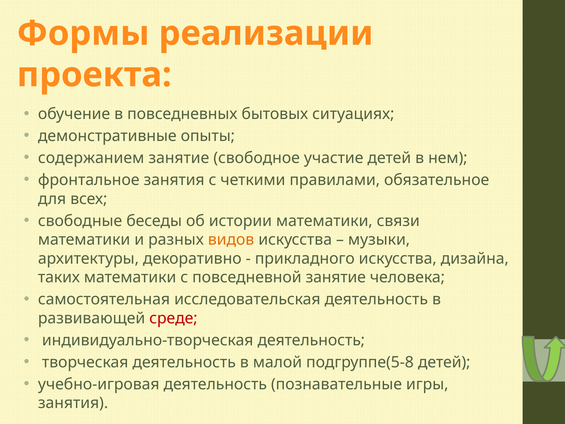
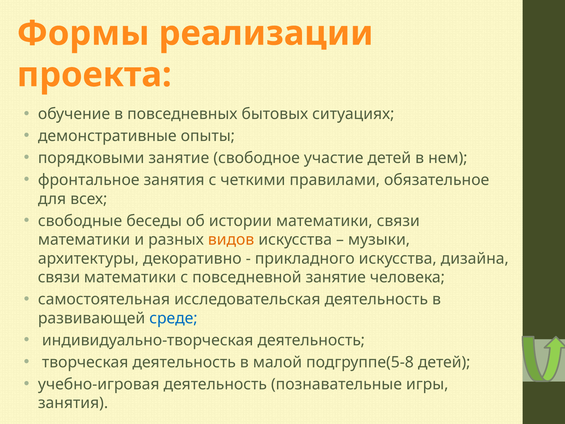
содержанием: содержанием -> порядковыми
таких at (59, 277): таких -> связи
среде colour: red -> blue
